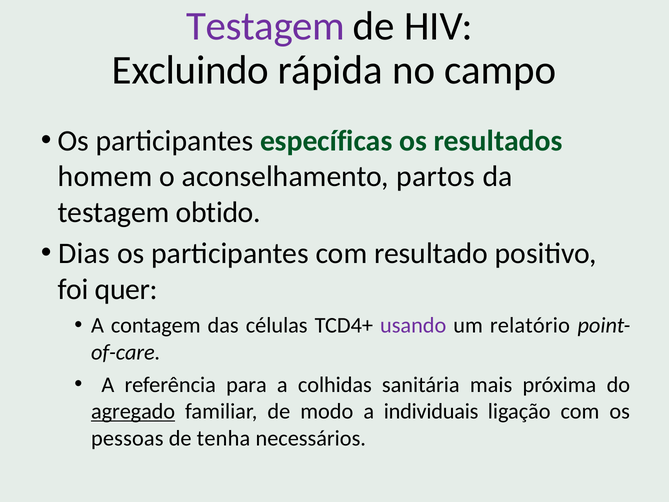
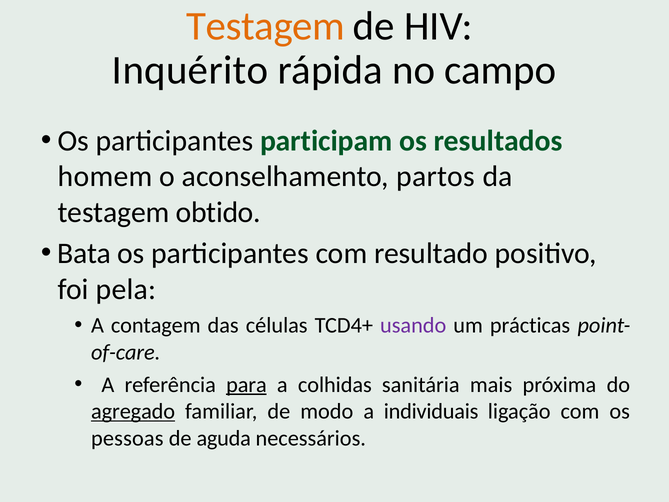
Testagem at (266, 26) colour: purple -> orange
Excluindo: Excluindo -> Inquérito
específicas: específicas -> participam
Dias: Dias -> Bata
quer: quer -> pela
relatório: relatório -> prácticas
para underline: none -> present
tenha: tenha -> aguda
